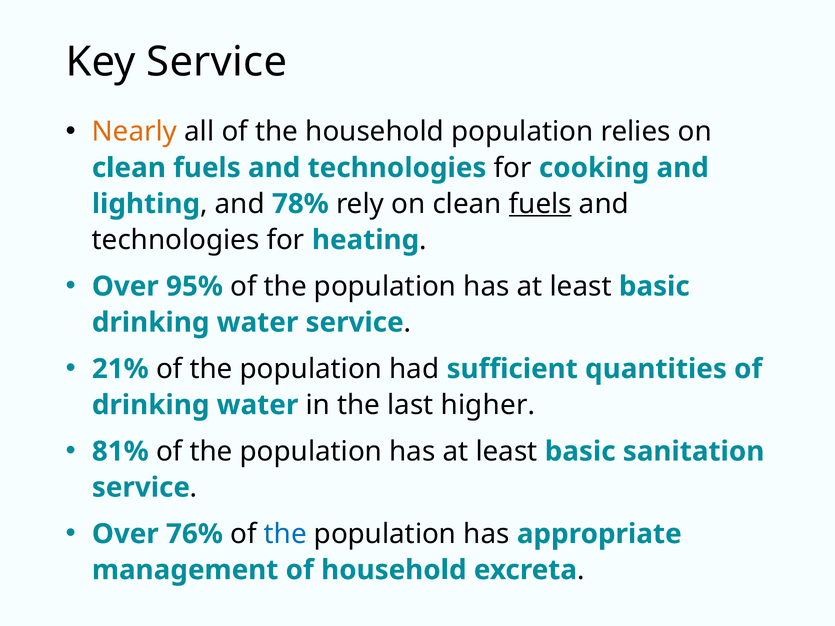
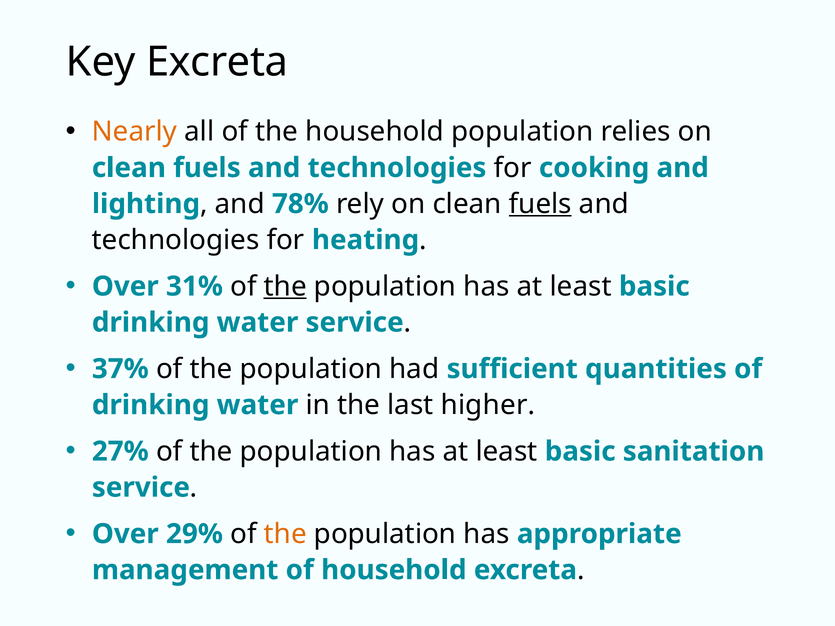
Key Service: Service -> Excreta
95%: 95% -> 31%
the at (285, 287) underline: none -> present
21%: 21% -> 37%
81%: 81% -> 27%
76%: 76% -> 29%
the at (285, 534) colour: blue -> orange
